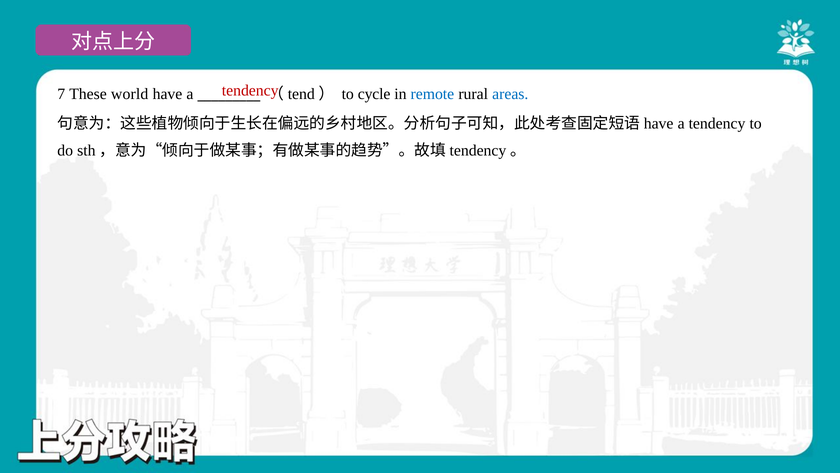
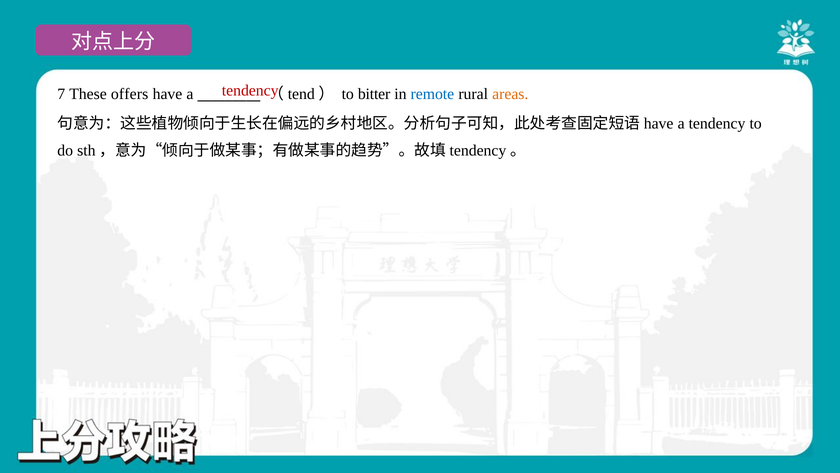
world: world -> offers
cycle: cycle -> bitter
areas colour: blue -> orange
